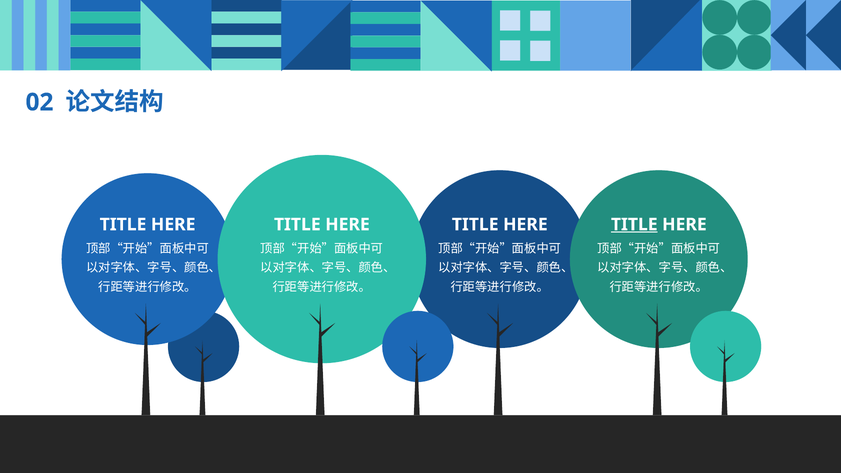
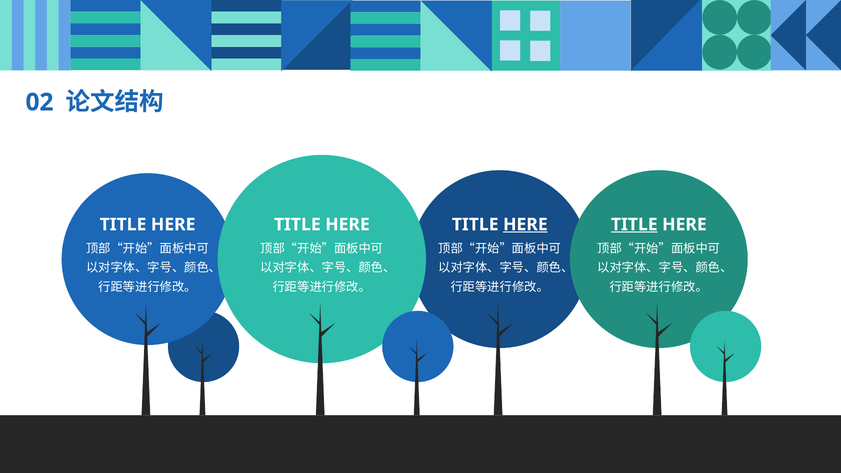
HERE at (525, 225) underline: none -> present
